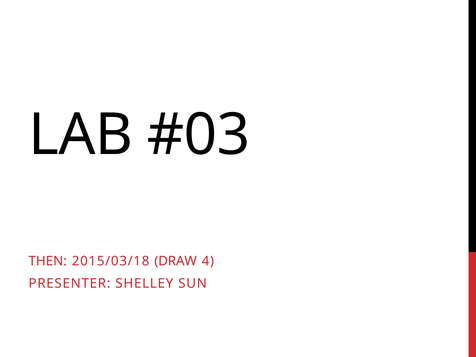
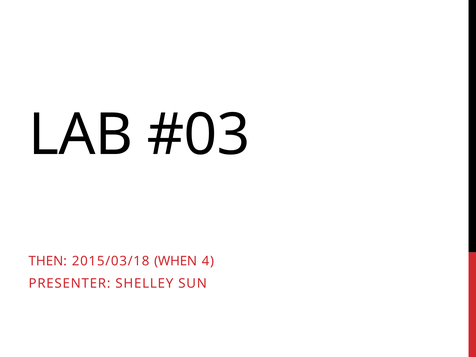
DRAW: DRAW -> WHEN
